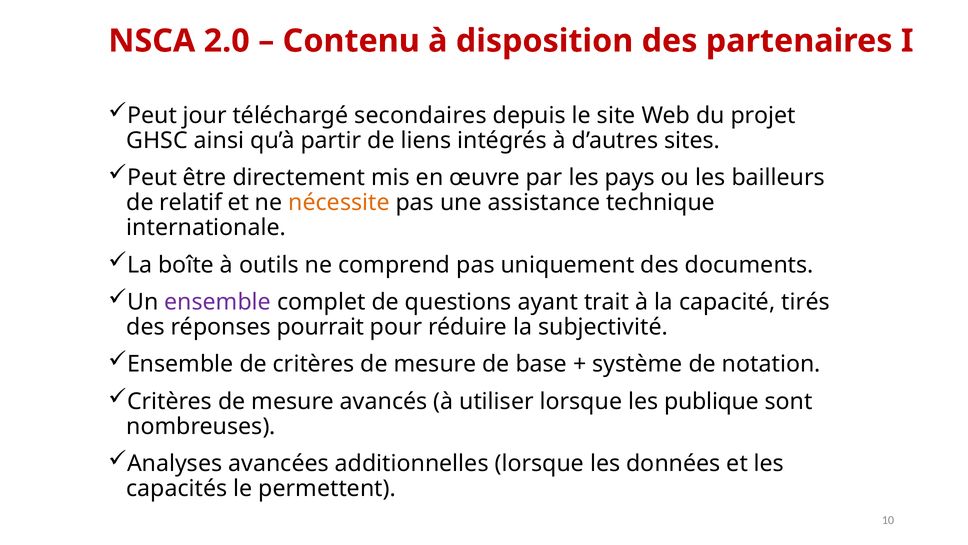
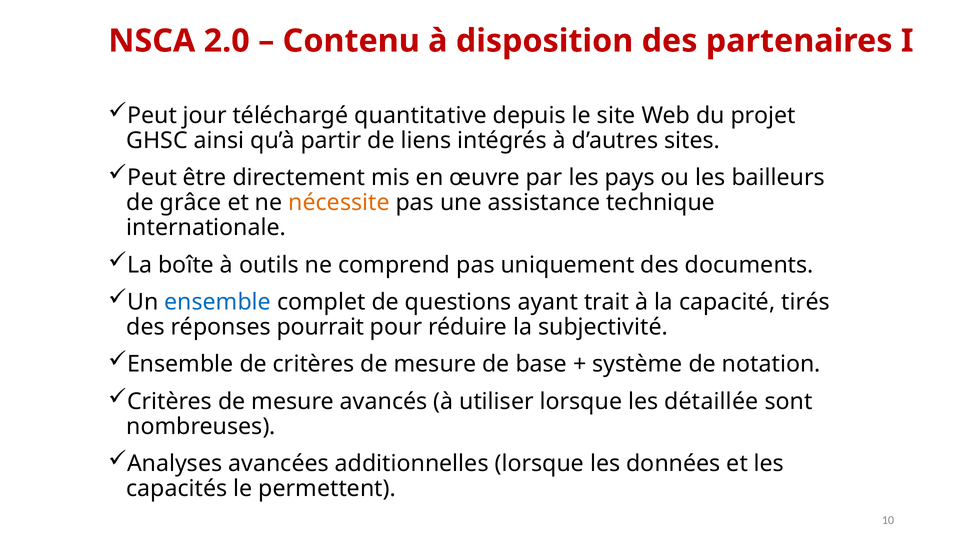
secondaires: secondaires -> quantitative
relatif: relatif -> grâce
ensemble at (218, 302) colour: purple -> blue
publique: publique -> détaillée
